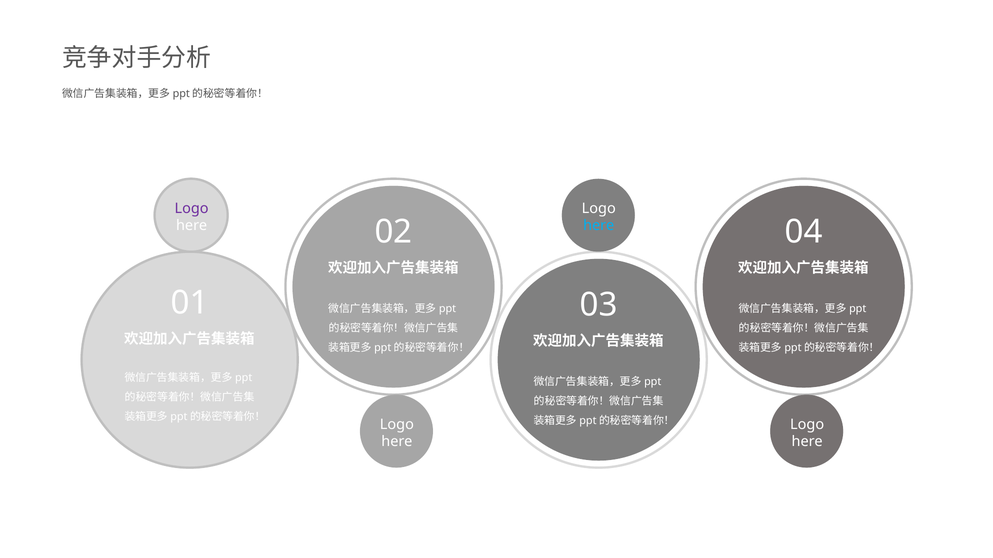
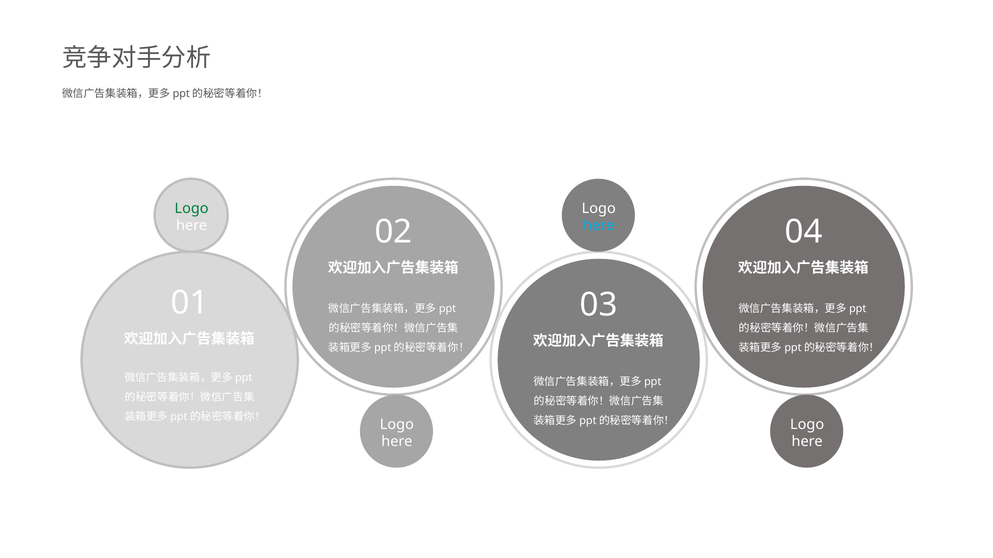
Logo at (192, 209) colour: purple -> green
